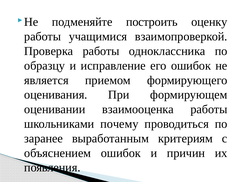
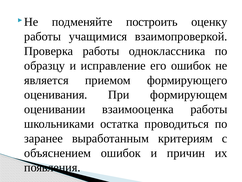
почему: почему -> остатка
